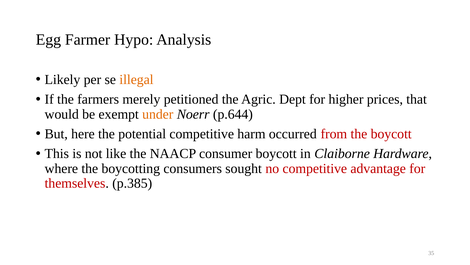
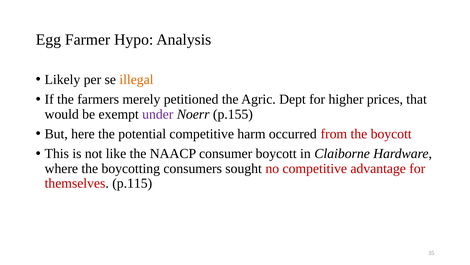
under colour: orange -> purple
p.644: p.644 -> p.155
p.385: p.385 -> p.115
